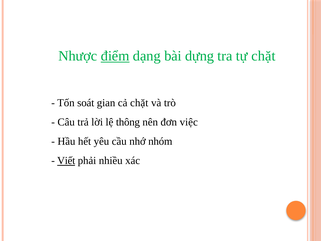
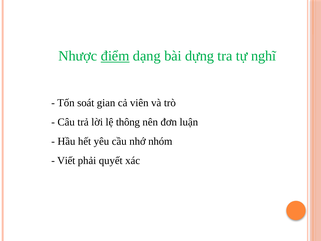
tự chặt: chặt -> nghĩ
cả chặt: chặt -> viên
việc: việc -> luận
Viết underline: present -> none
nhiều: nhiều -> quyết
